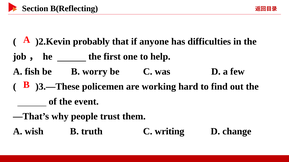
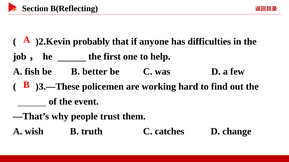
worry: worry -> better
writing: writing -> catches
